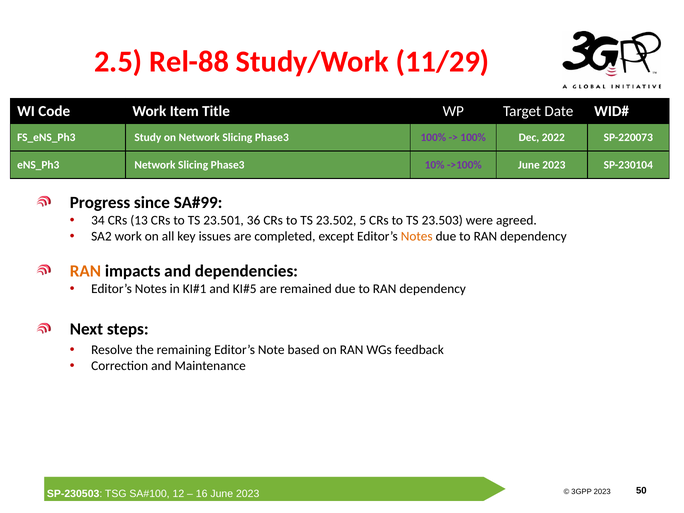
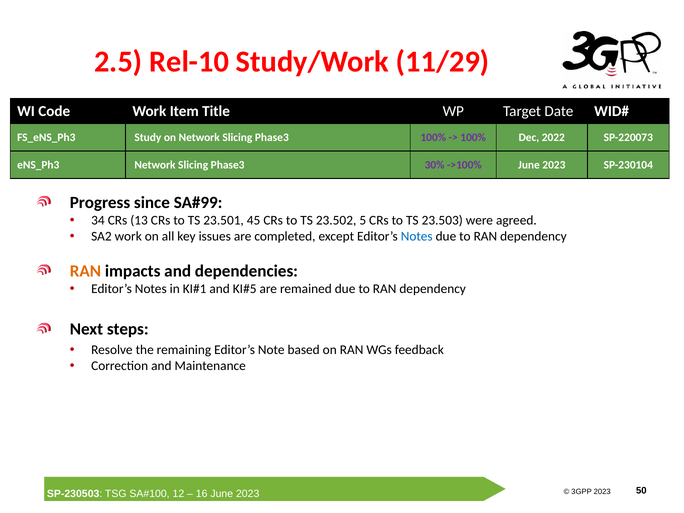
Rel-88: Rel-88 -> Rel-10
10%: 10% -> 30%
36: 36 -> 45
Notes at (417, 237) colour: orange -> blue
